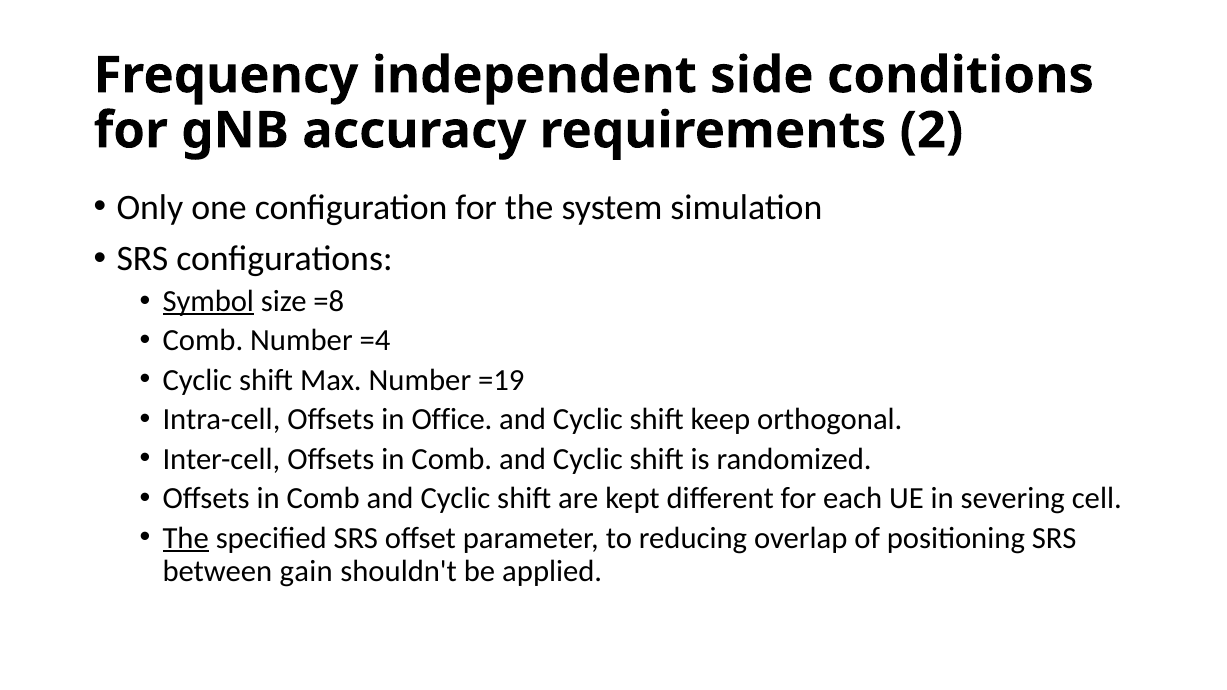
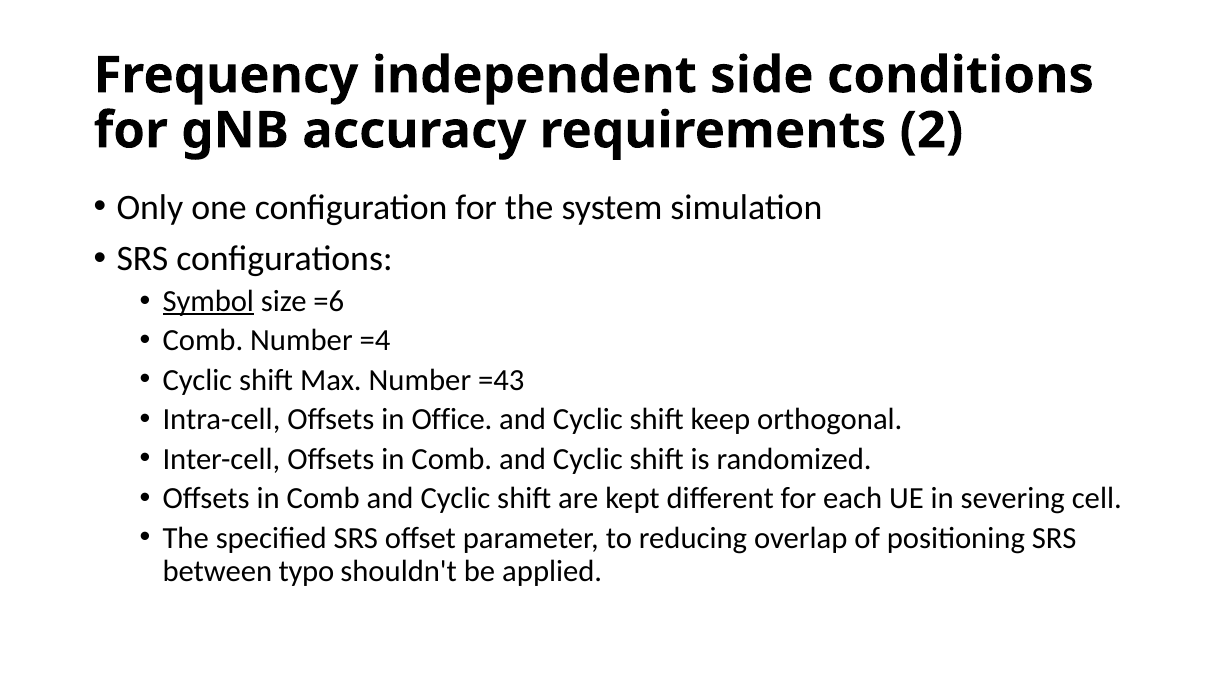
=8: =8 -> =6
=19: =19 -> =43
The at (186, 538) underline: present -> none
gain: gain -> typo
